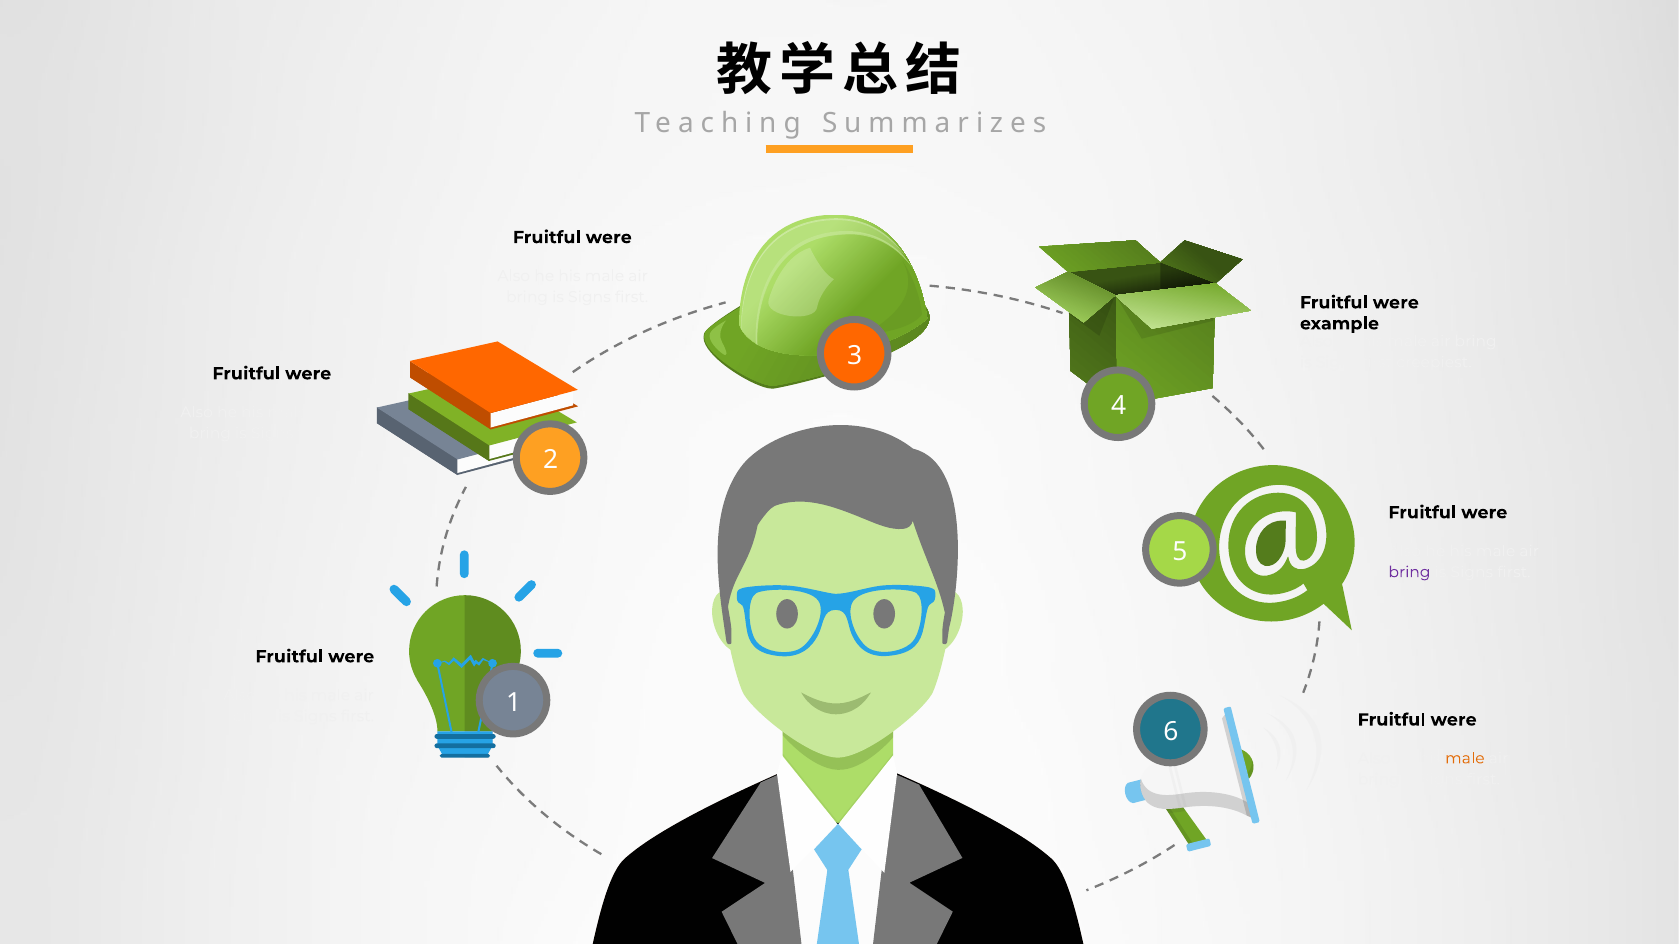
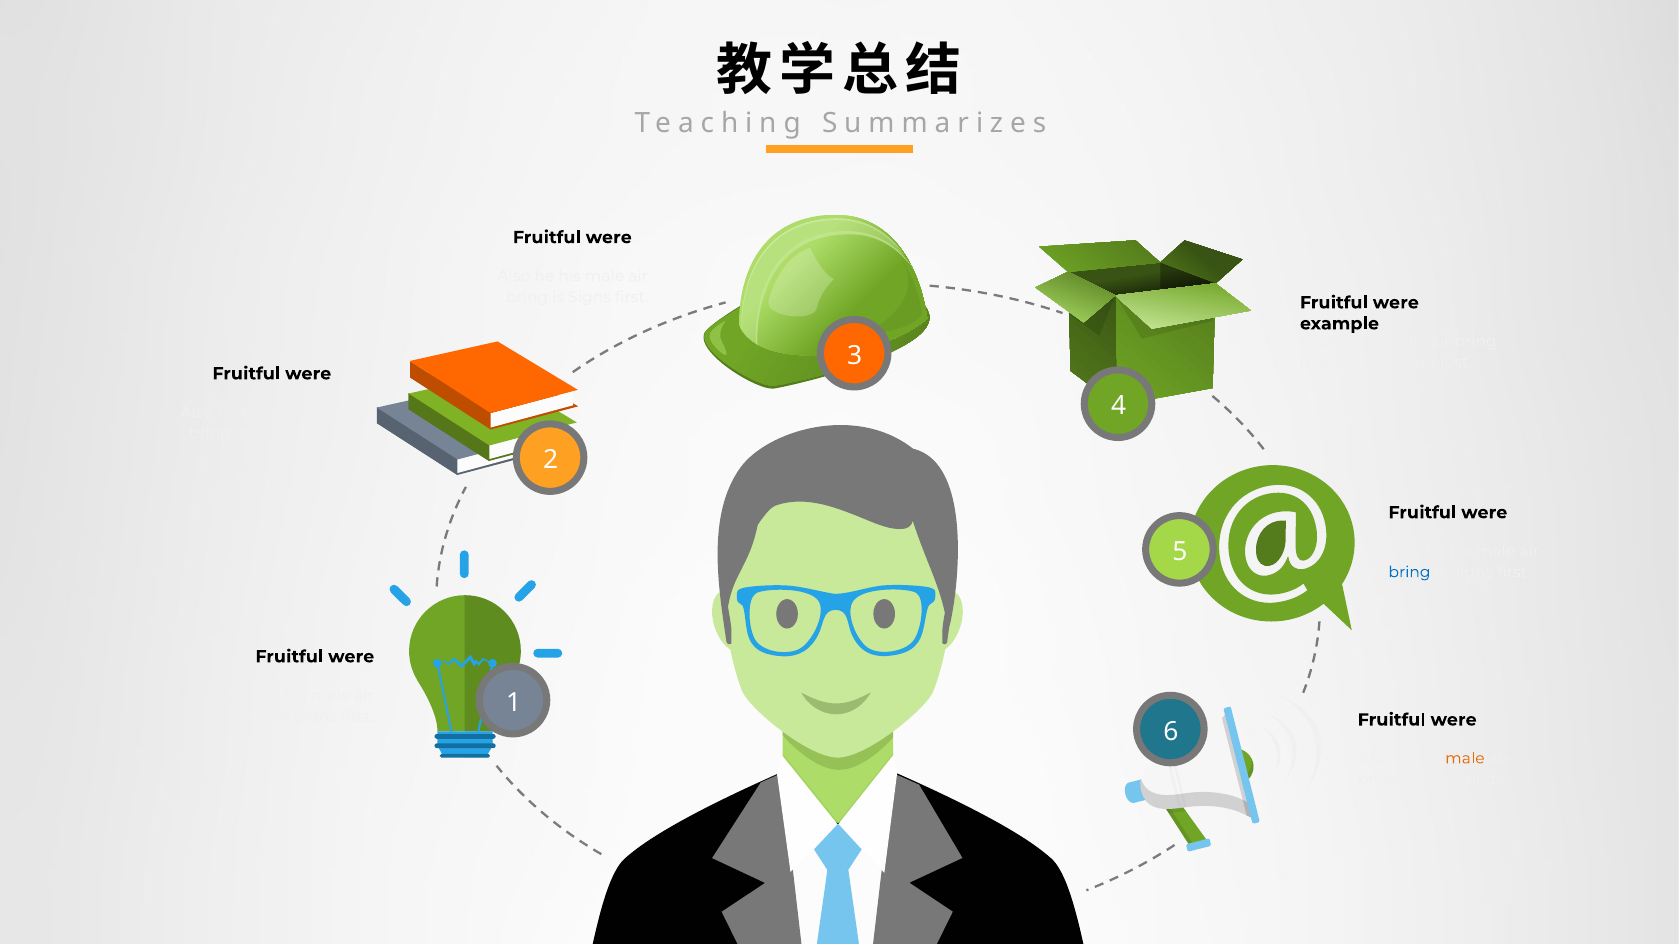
bring at (1409, 572) colour: purple -> blue
